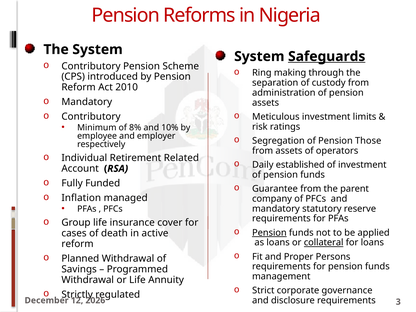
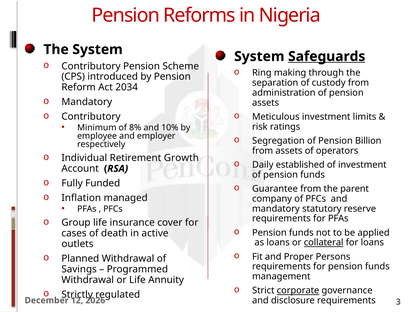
2010: 2010 -> 2034
Those: Those -> Billion
Related: Related -> Growth
Pension at (269, 233) underline: present -> none
reform at (78, 244): reform -> outlets
corporate underline: none -> present
